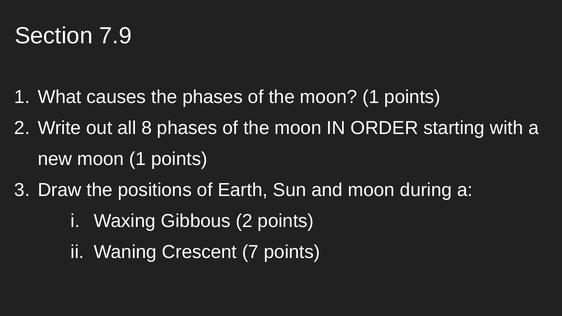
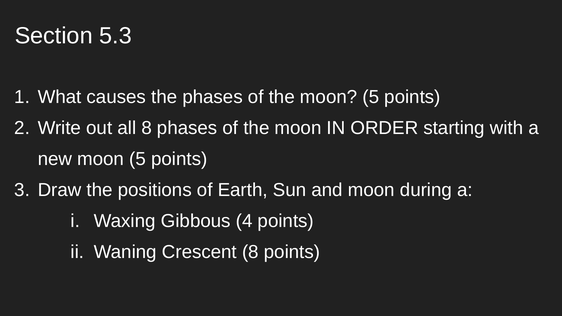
7.9: 7.9 -> 5.3
the moon 1: 1 -> 5
new moon 1: 1 -> 5
Gibbous 2: 2 -> 4
Crescent 7: 7 -> 8
